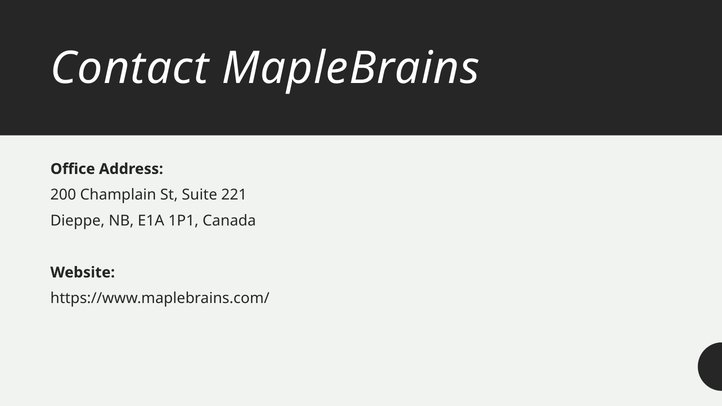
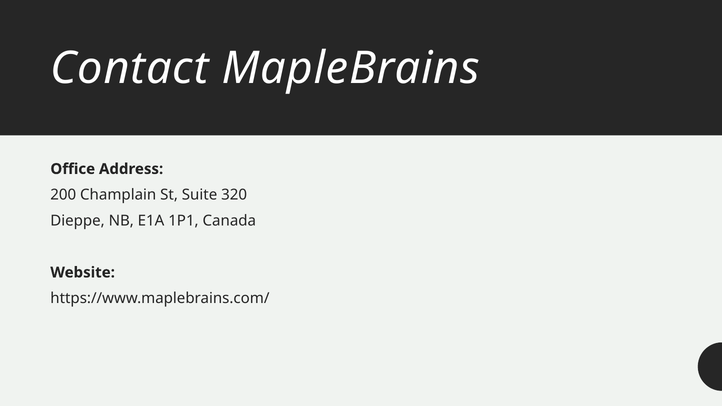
221: 221 -> 320
